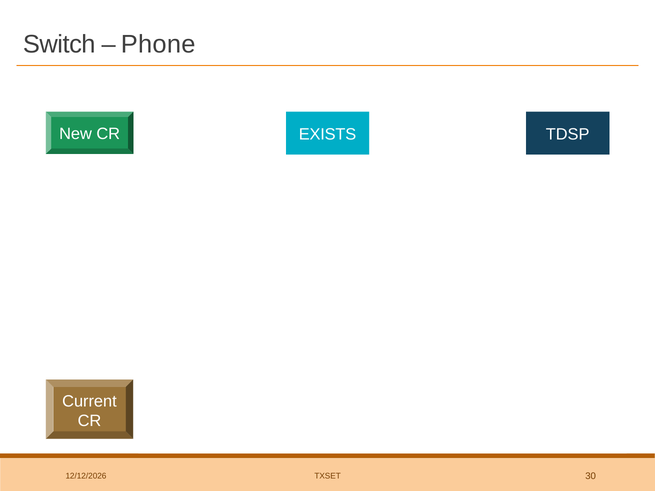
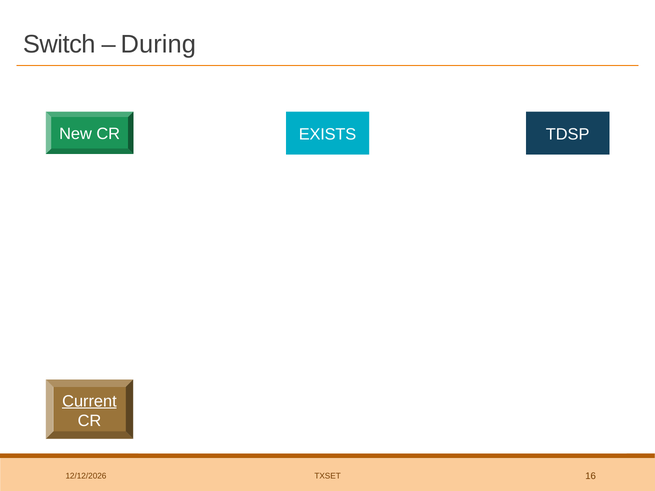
Phone: Phone -> During
Current underline: none -> present
30: 30 -> 16
